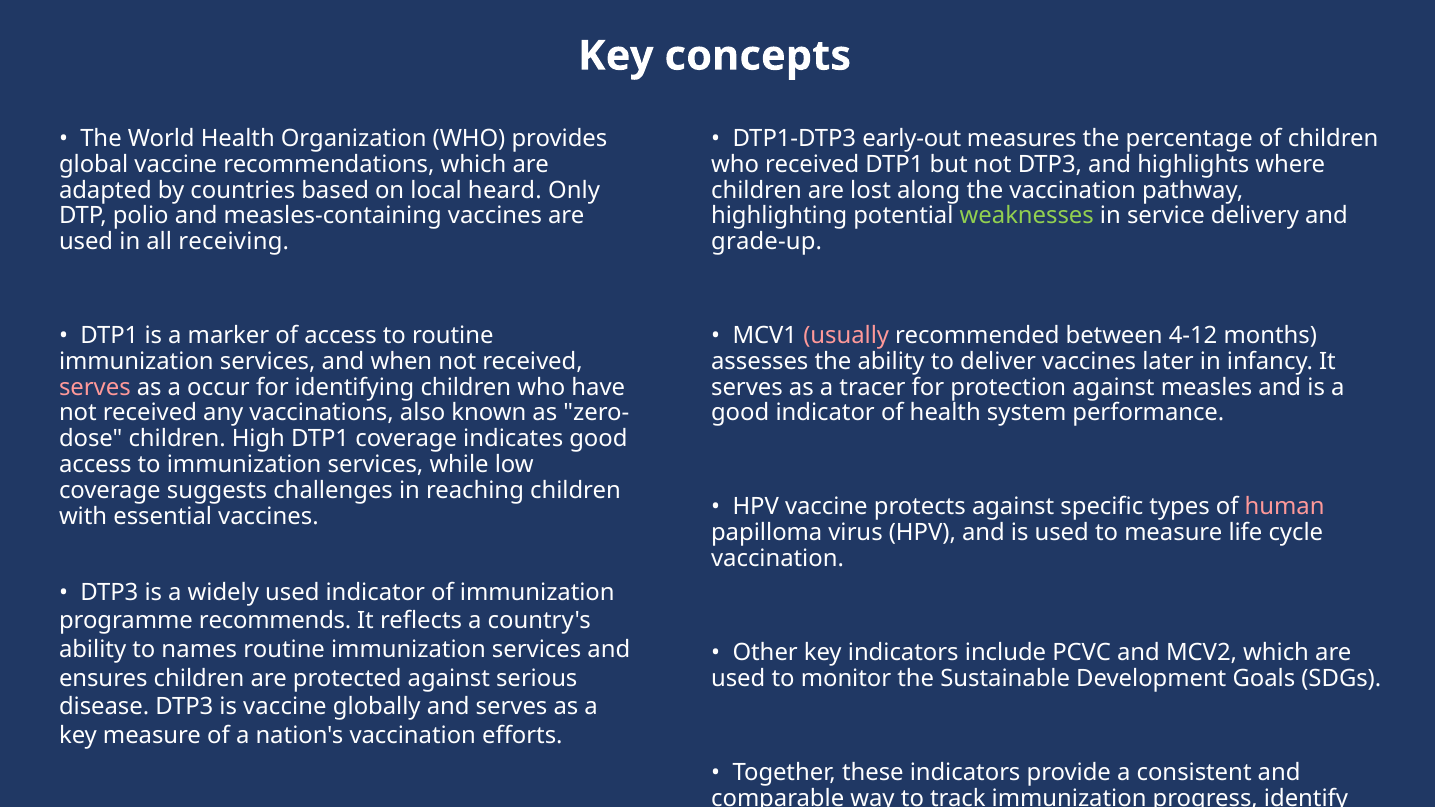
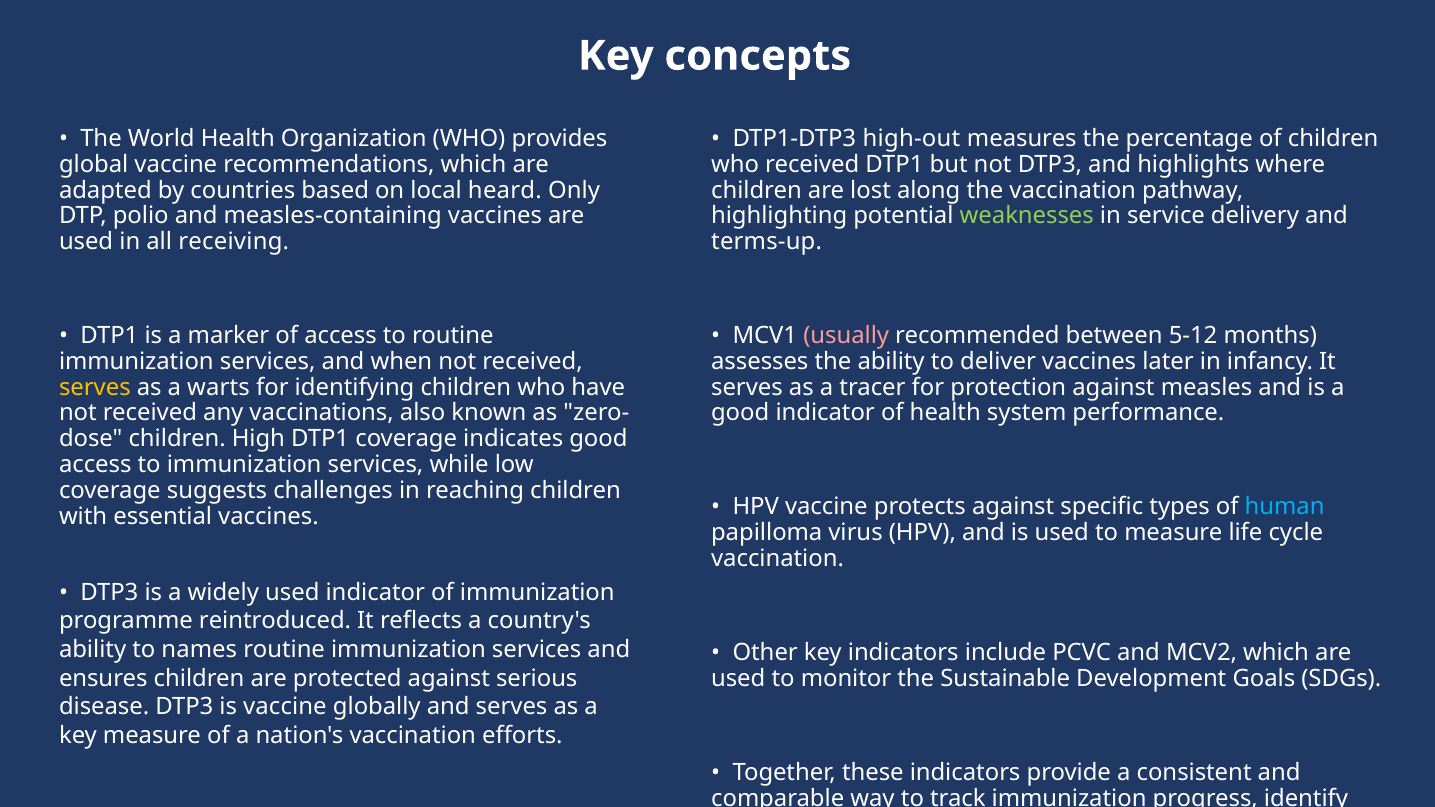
early-out: early-out -> high-out
grade-up: grade-up -> terms-up
4-12: 4-12 -> 5-12
serves at (95, 387) colour: pink -> yellow
occur: occur -> warts
human colour: pink -> light blue
recommends: recommends -> reintroduced
